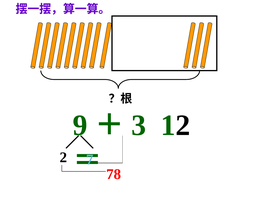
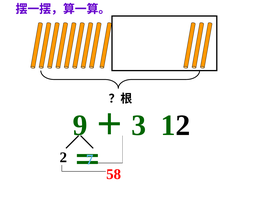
78: 78 -> 58
